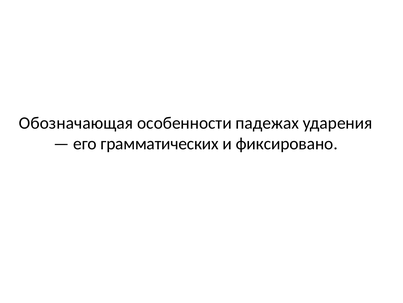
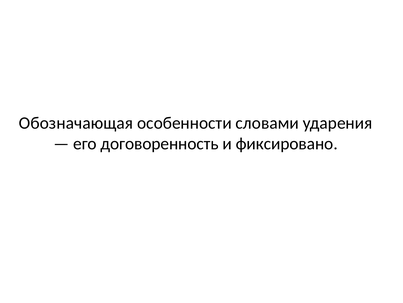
падежах: падежах -> словами
грамматических: грамматических -> договоренность
